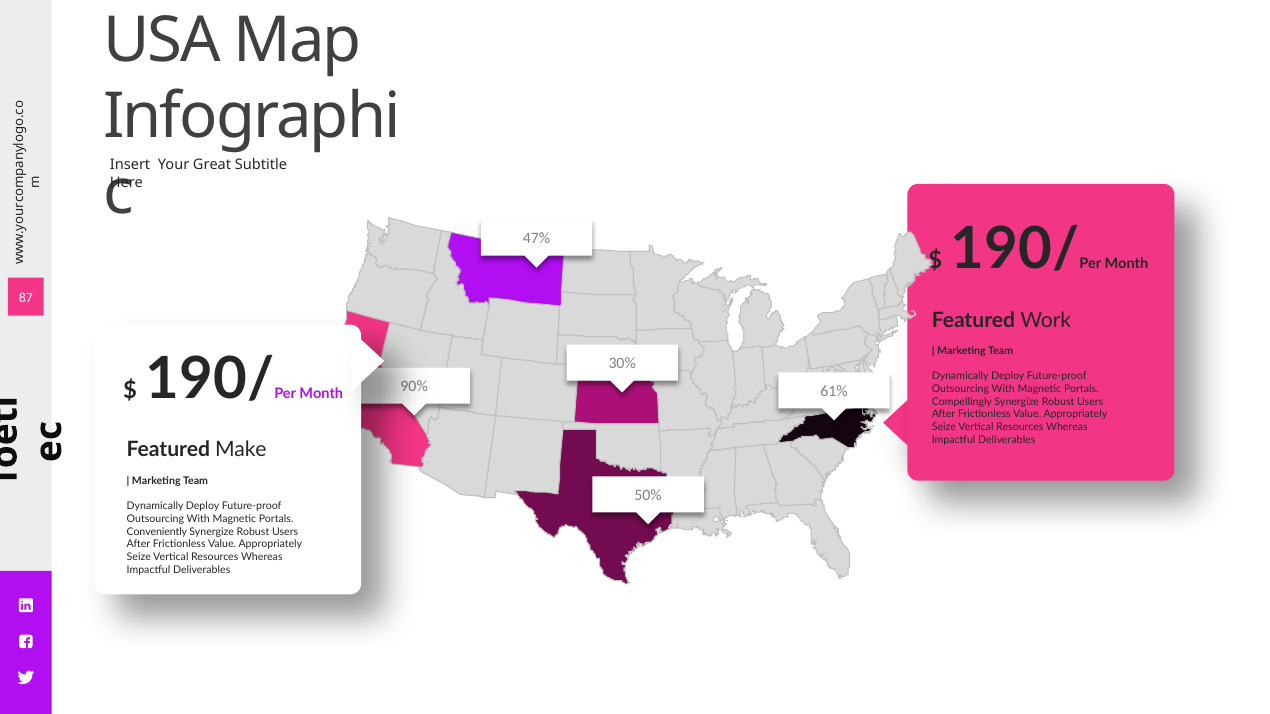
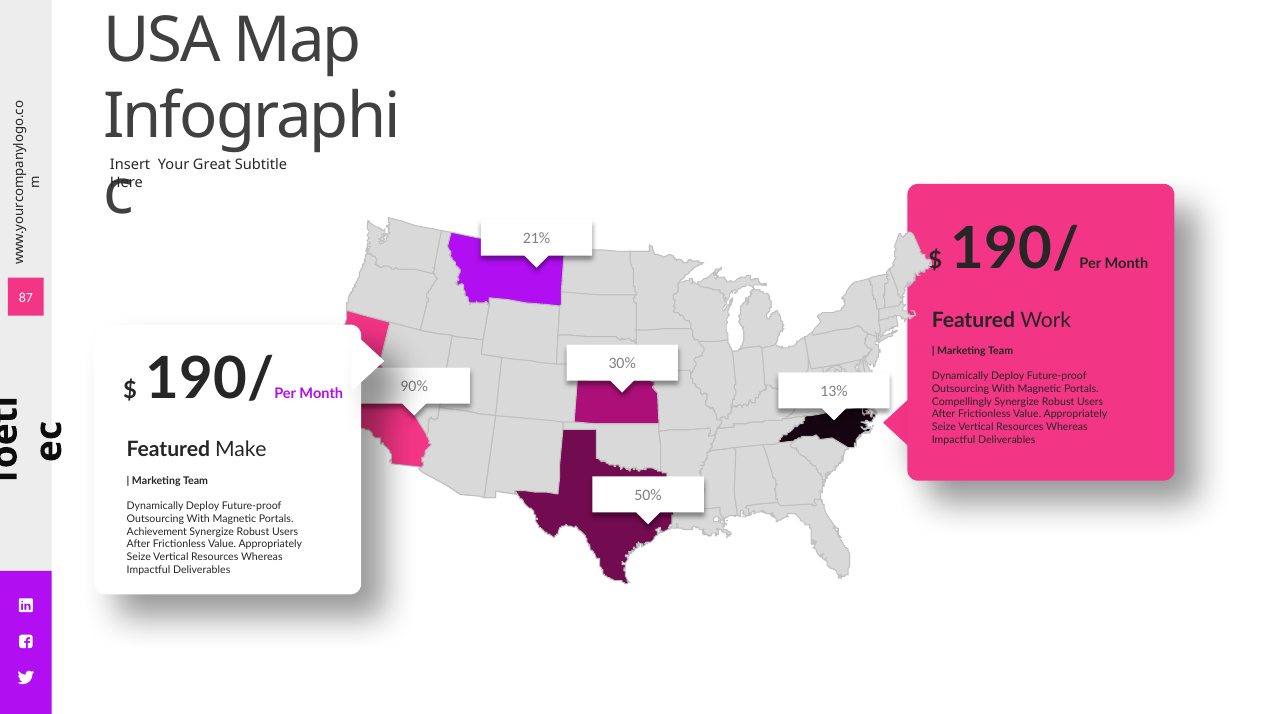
47%: 47% -> 21%
61%: 61% -> 13%
Conveniently: Conveniently -> Achievement
